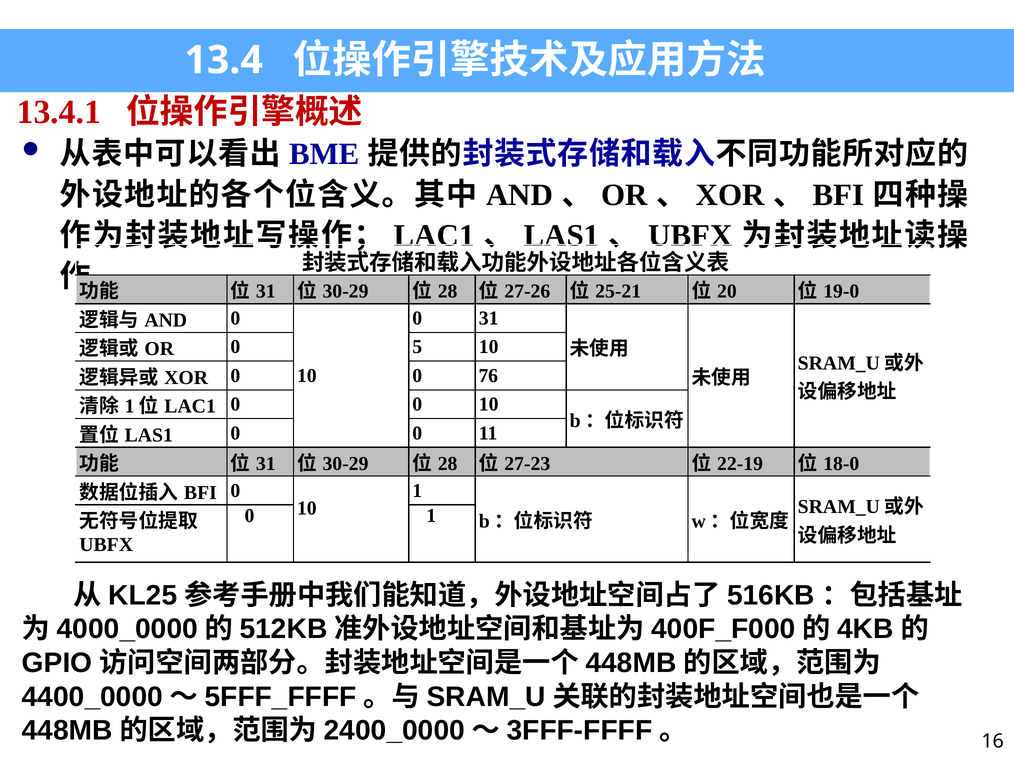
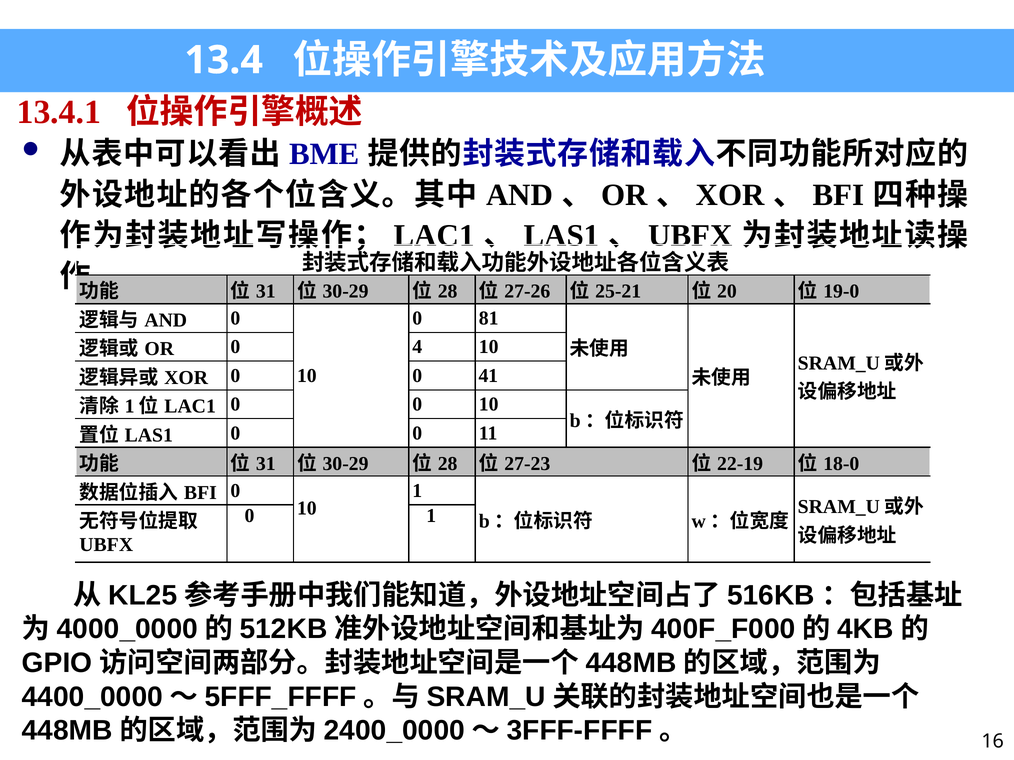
0 31: 31 -> 81
5: 5 -> 4
76: 76 -> 41
